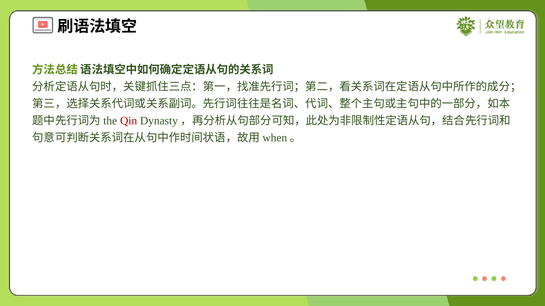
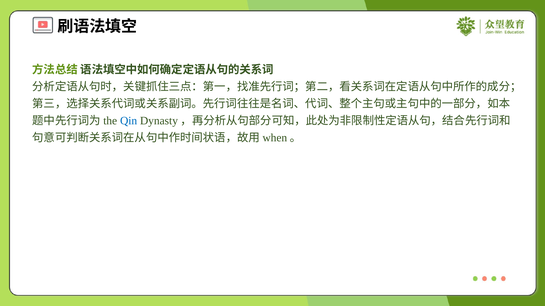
Qin colour: red -> blue
